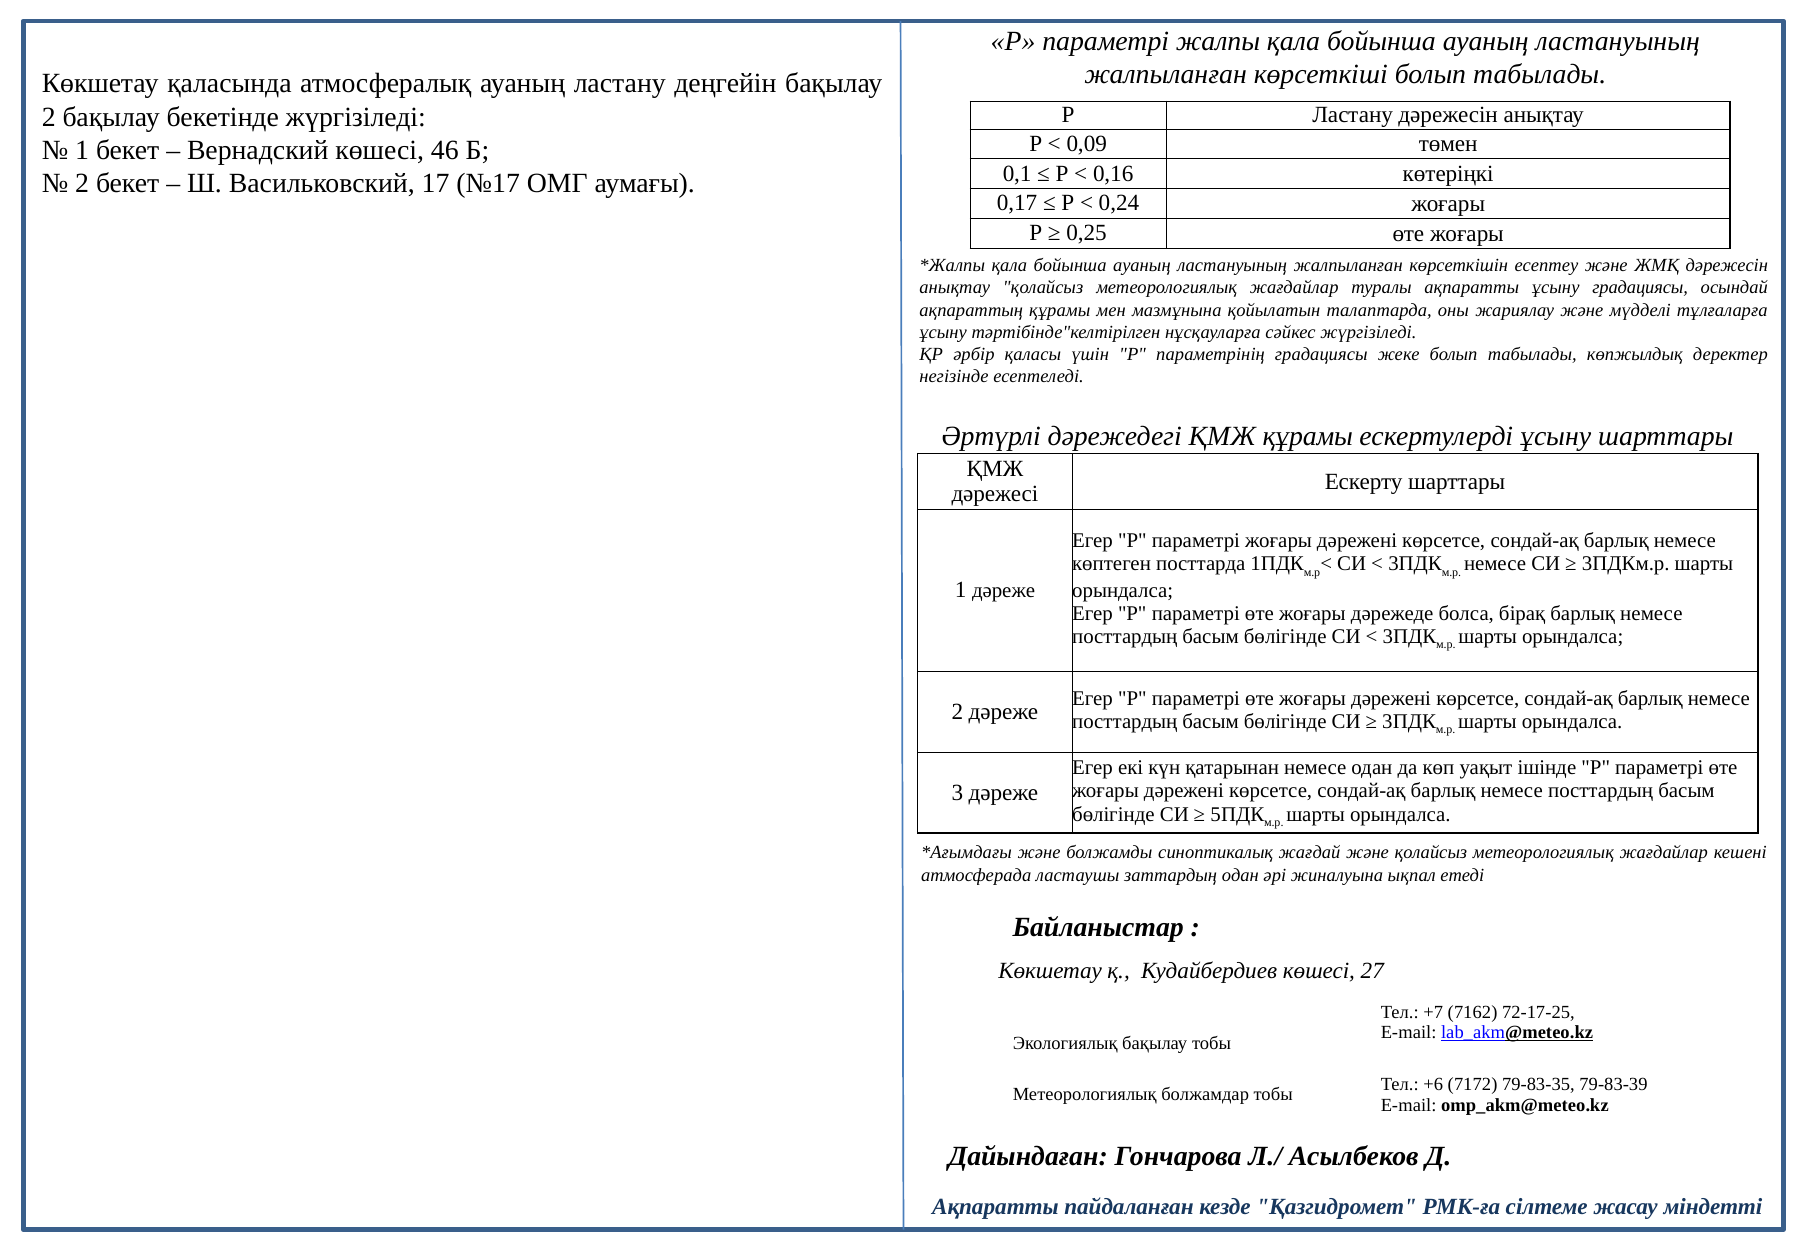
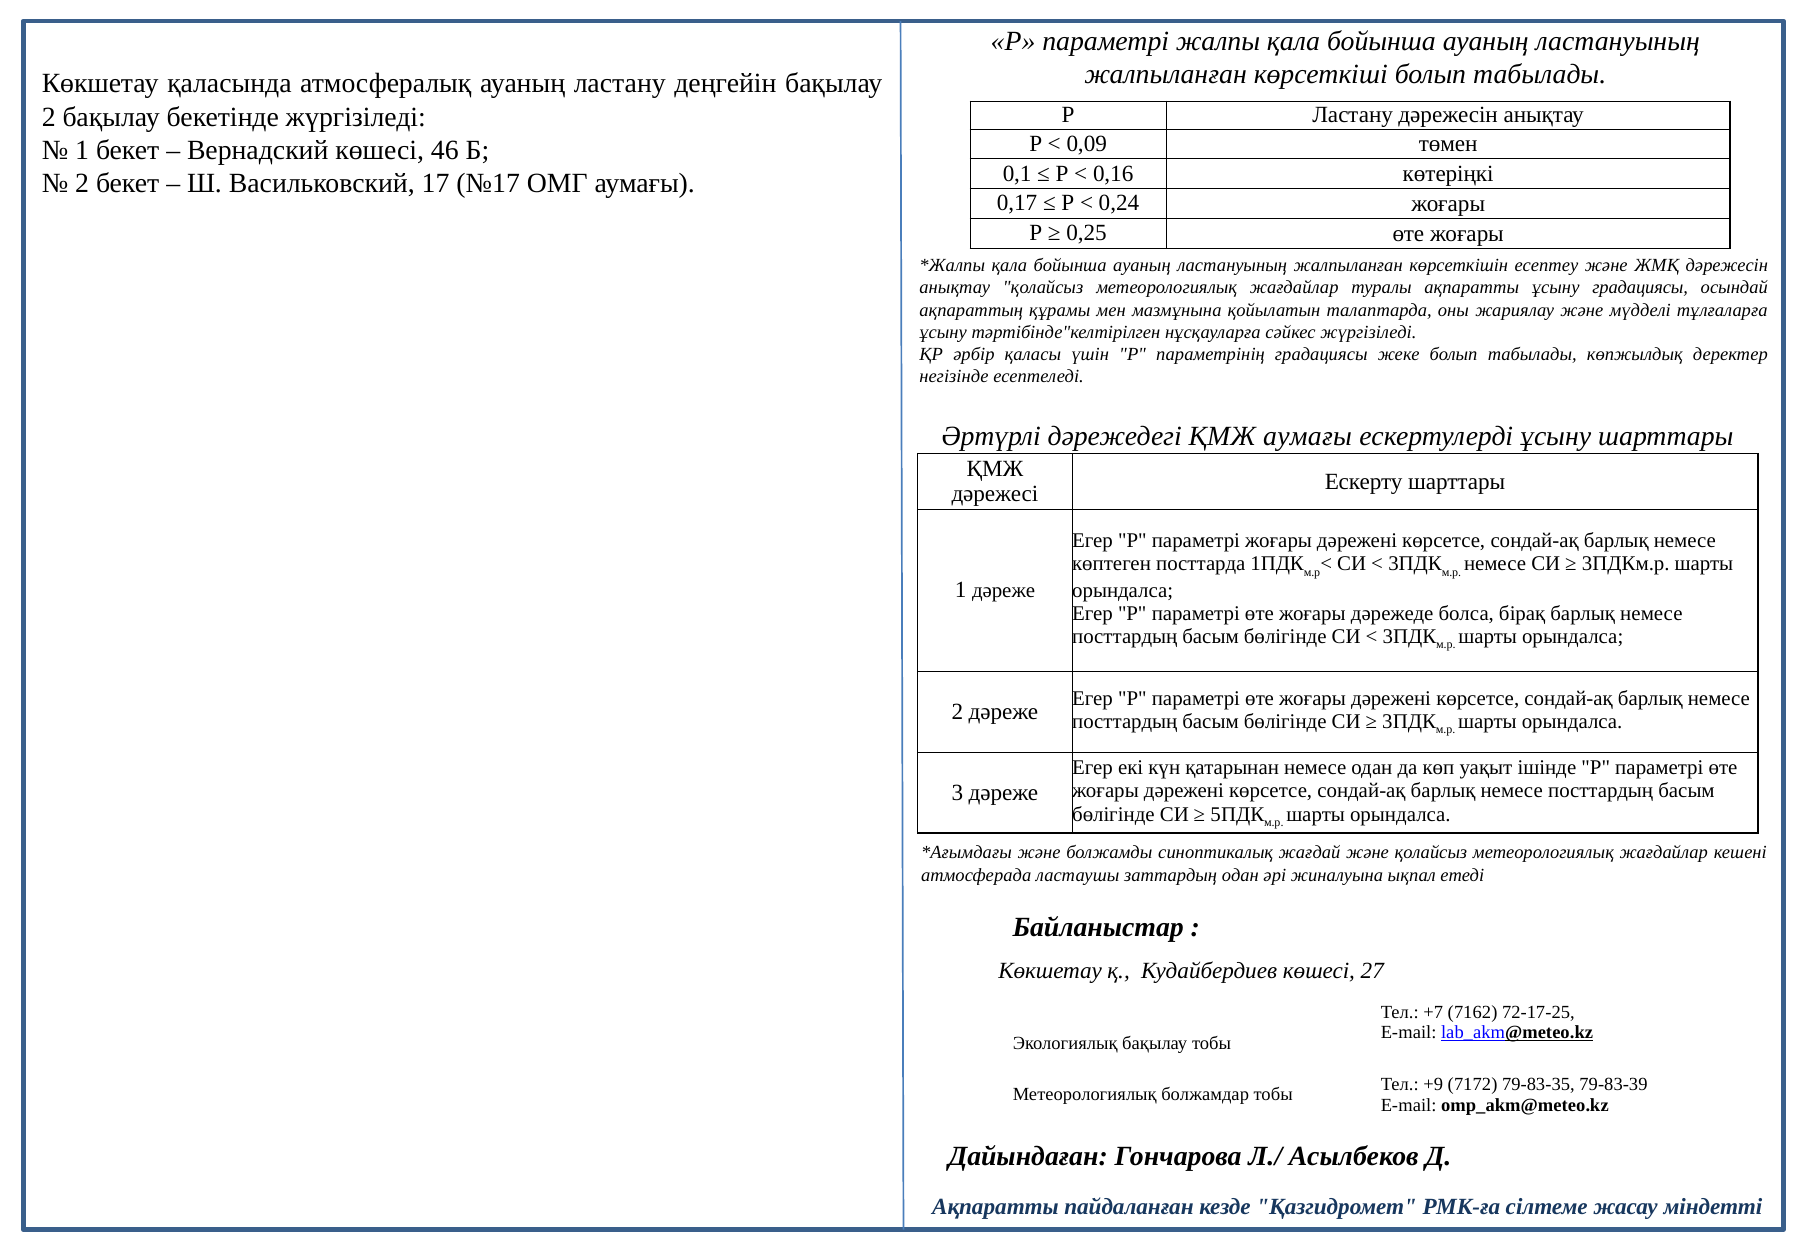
ҚМЖ құрамы: құрамы -> аумағы
+6: +6 -> +9
